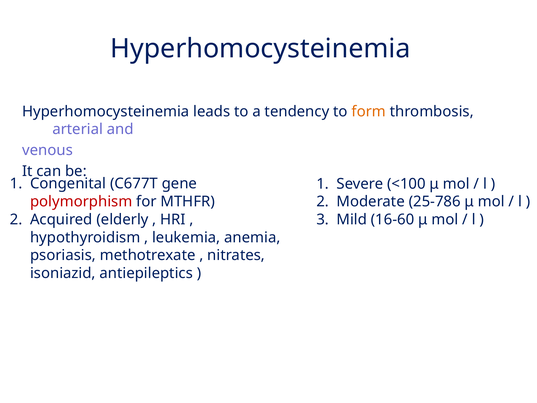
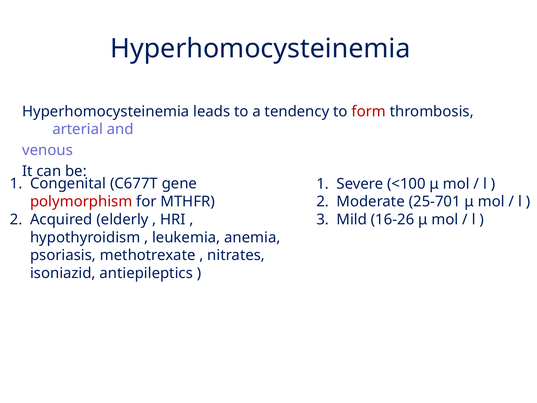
form colour: orange -> red
25-786: 25-786 -> 25-701
16-60: 16-60 -> 16-26
